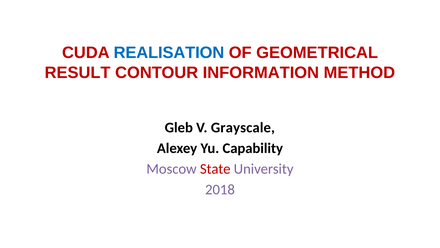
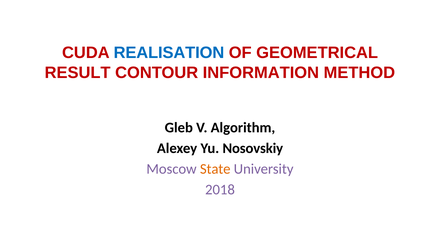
Grayscale: Grayscale -> Algorithm
Capability: Capability -> Nosovskiy
State colour: red -> orange
